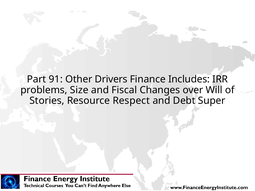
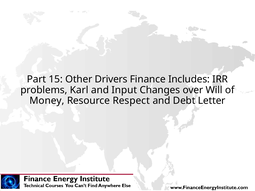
91: 91 -> 15
Size: Size -> Karl
Fiscal: Fiscal -> Input
Stories: Stories -> Money
Super: Super -> Letter
